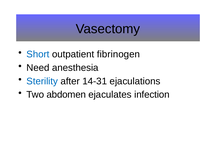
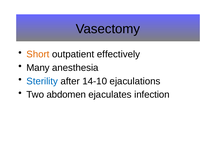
Short colour: blue -> orange
fibrinogen: fibrinogen -> effectively
Need: Need -> Many
14-31: 14-31 -> 14-10
